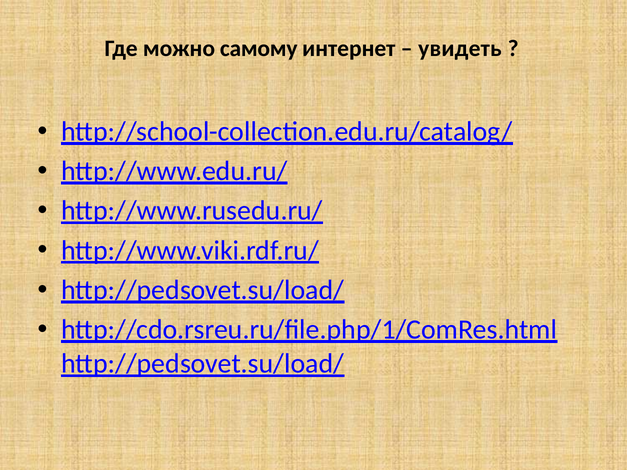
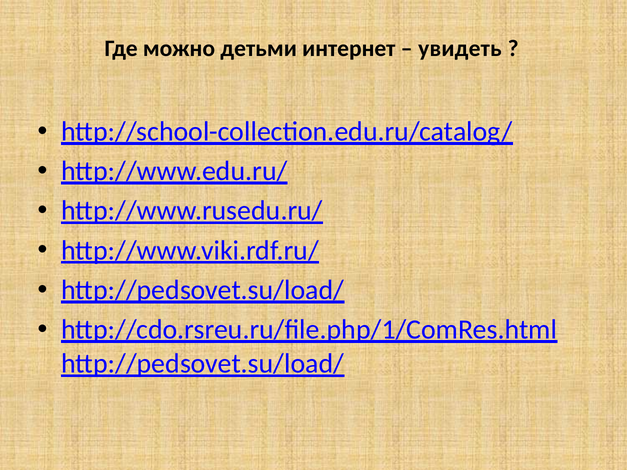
самому: самому -> детьми
